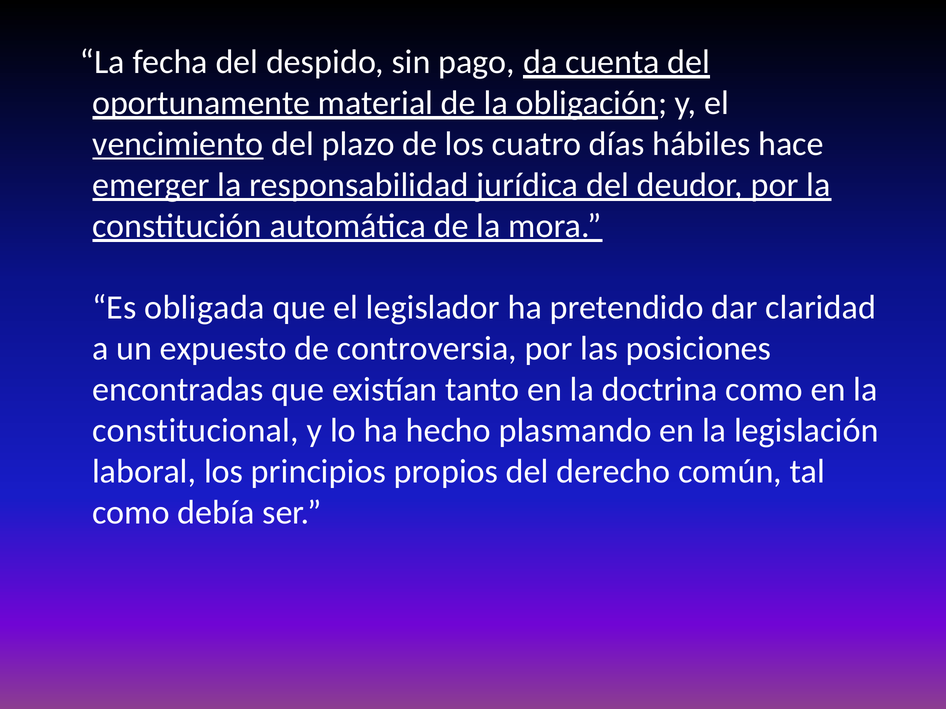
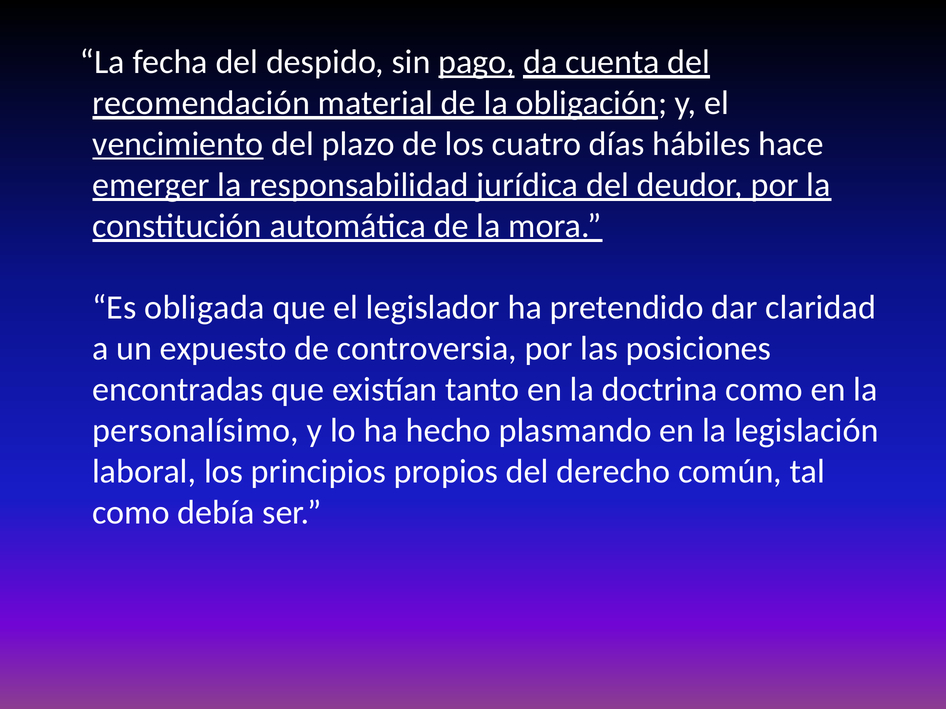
pago underline: none -> present
oportunamente: oportunamente -> recomendación
constitucional: constitucional -> personalísimo
